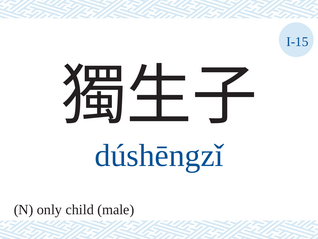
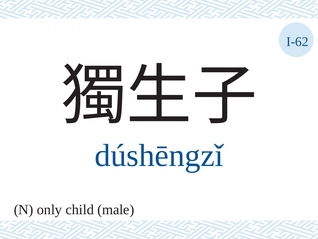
I-15: I-15 -> I-62
